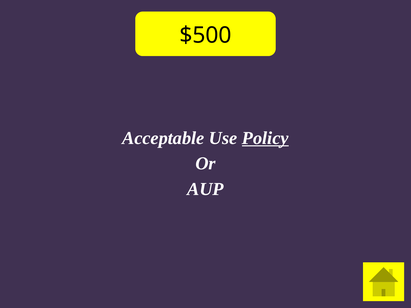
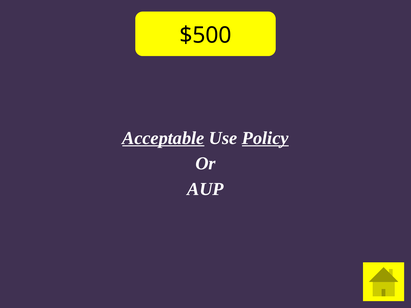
Acceptable underline: none -> present
